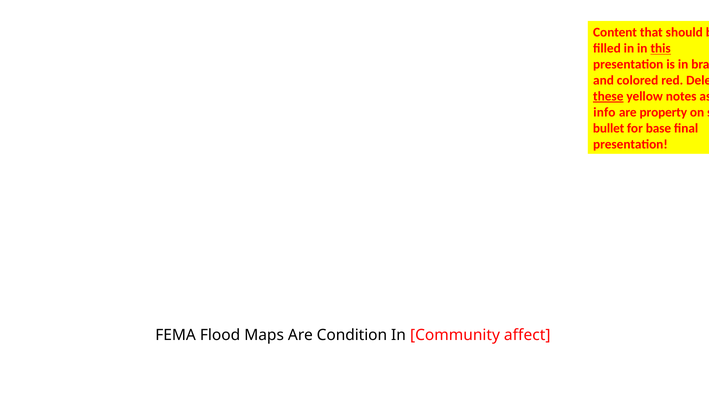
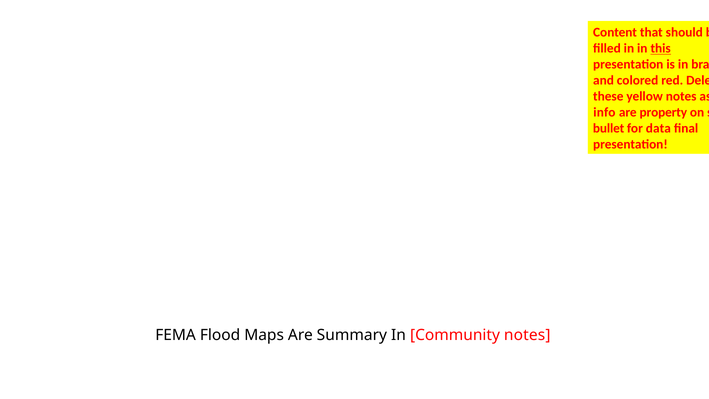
these underline: present -> none
base: base -> data
Condition: Condition -> Summary
Community affect: affect -> notes
